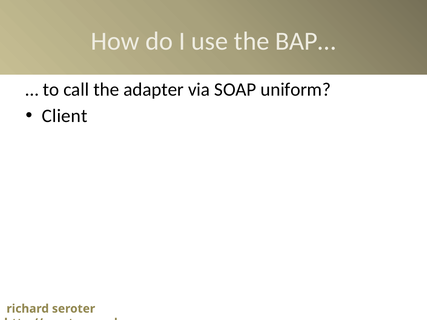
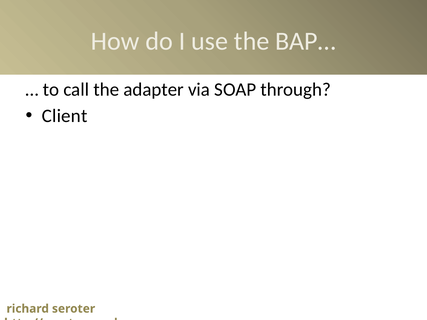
uniform: uniform -> through
